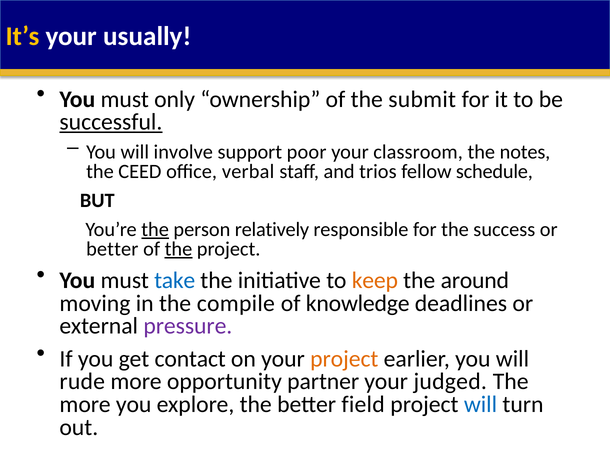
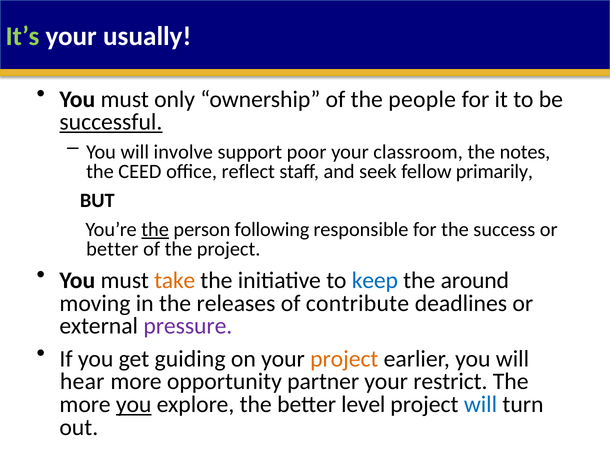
It’s colour: yellow -> light green
submit: submit -> people
verbal: verbal -> reflect
trios: trios -> seek
schedule: schedule -> primarily
relatively: relatively -> following
the at (178, 249) underline: present -> none
take colour: blue -> orange
keep colour: orange -> blue
compile: compile -> releases
knowledge: knowledge -> contribute
contact: contact -> guiding
rude: rude -> hear
judged: judged -> restrict
you at (134, 405) underline: none -> present
field: field -> level
